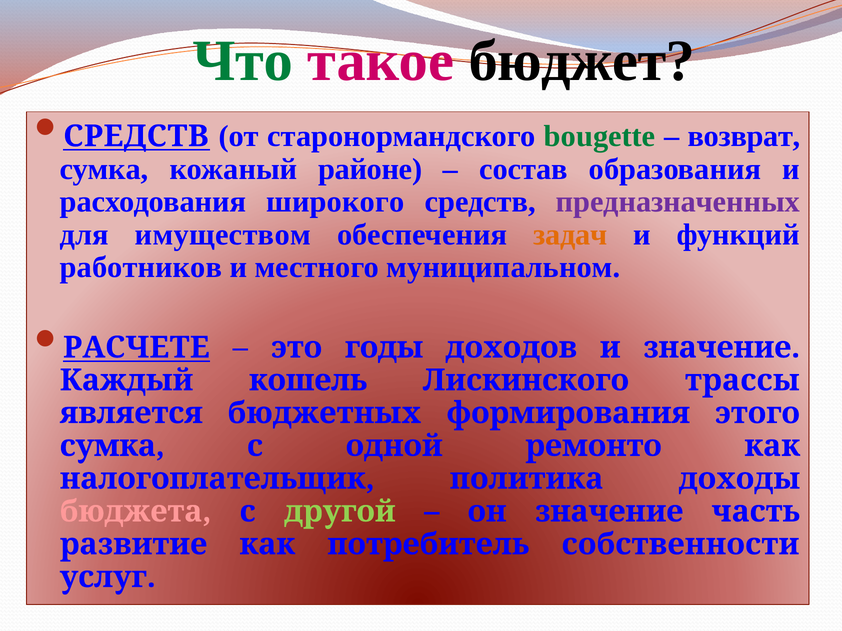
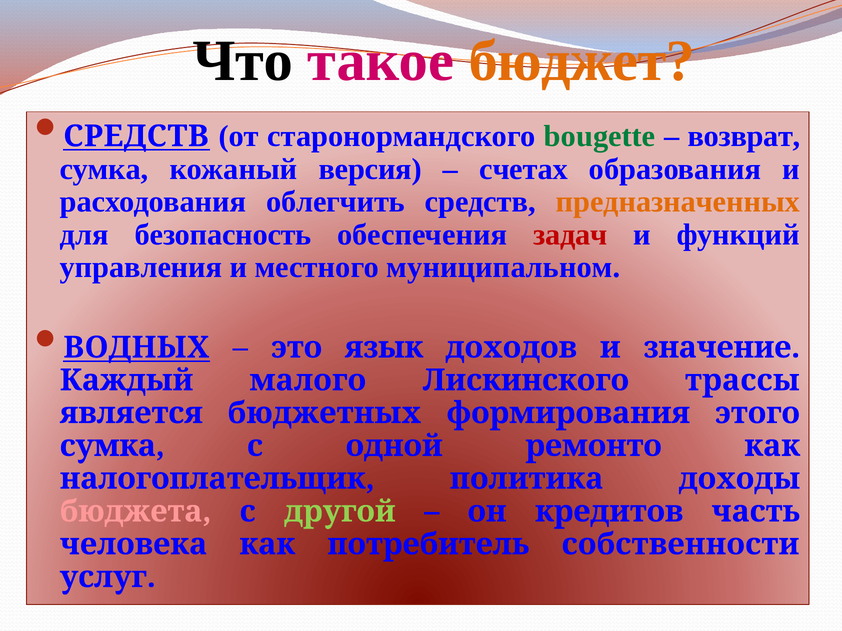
Что colour: green -> black
бюджет colour: black -> orange
районе: районе -> версия
состав: состав -> счетах
широкого: широкого -> облегчить
предназначенных colour: purple -> orange
имуществом: имуществом -> безопасность
задач colour: orange -> red
работников: работников -> управления
РАСЧЕТЕ: РАСЧЕТЕ -> ВОДНЫХ
годы: годы -> язык
кошель: кошель -> малого
он значение: значение -> кредитов
развитие: развитие -> человека
